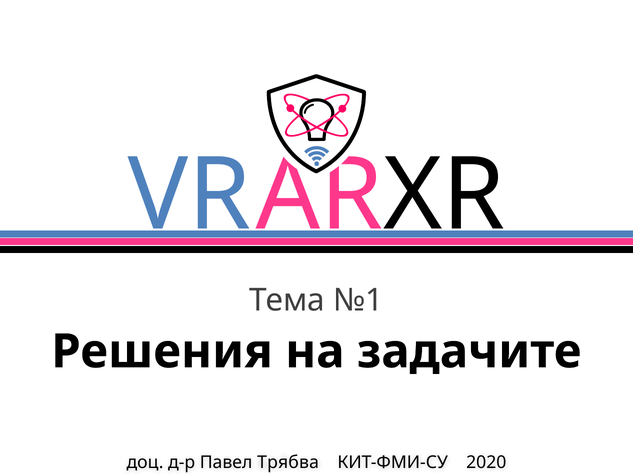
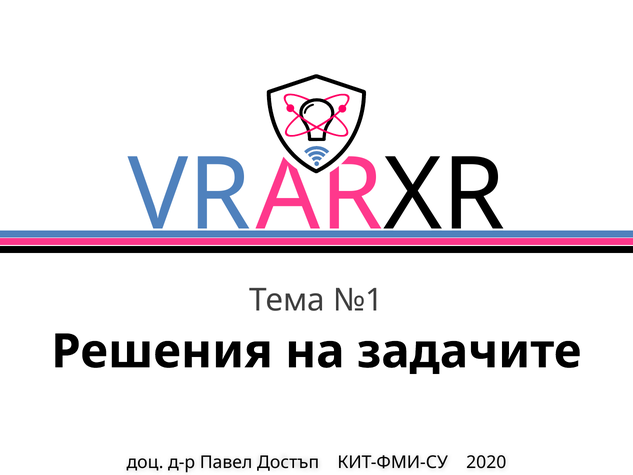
Трябва: Трябва -> Достъп
